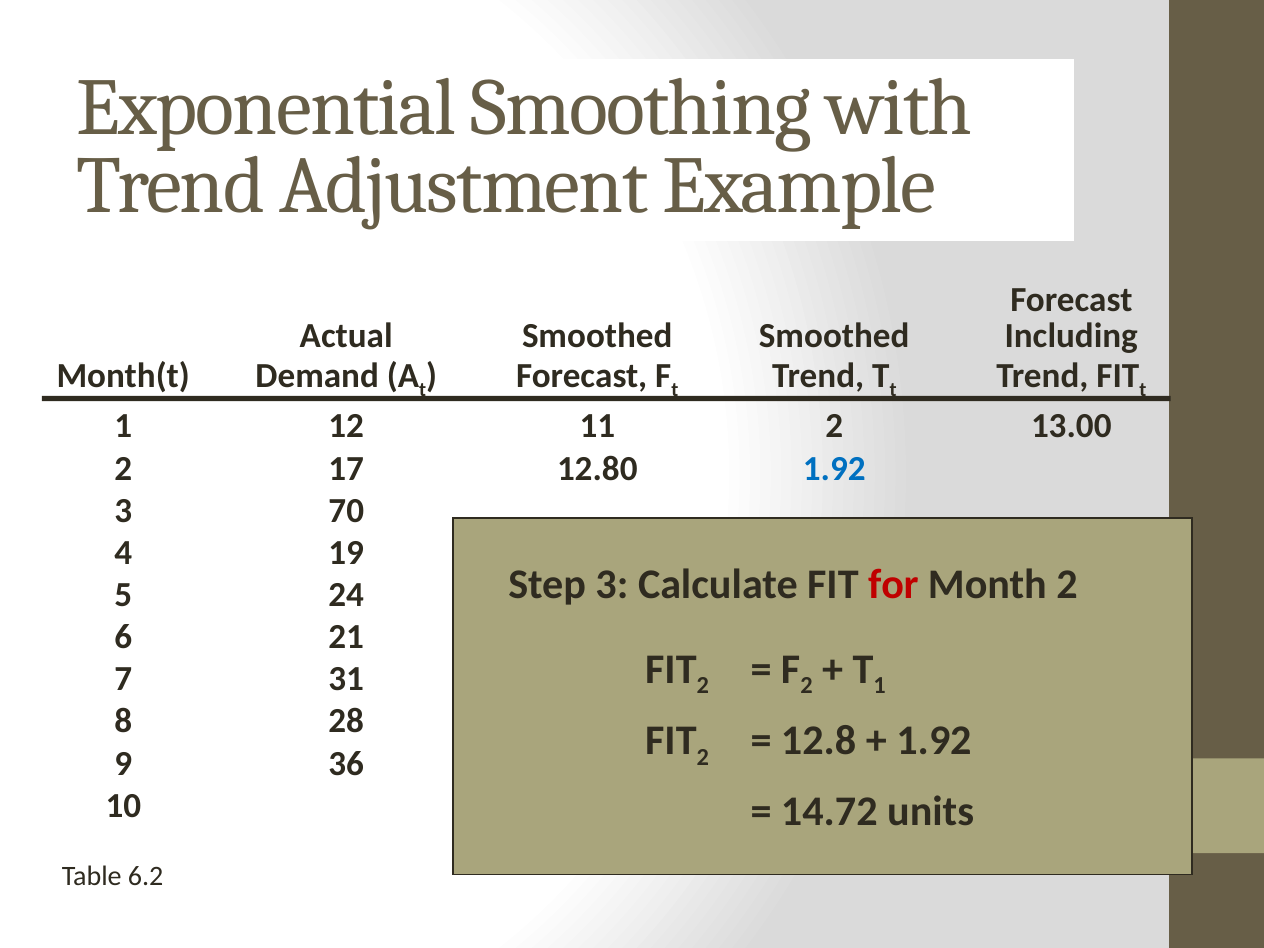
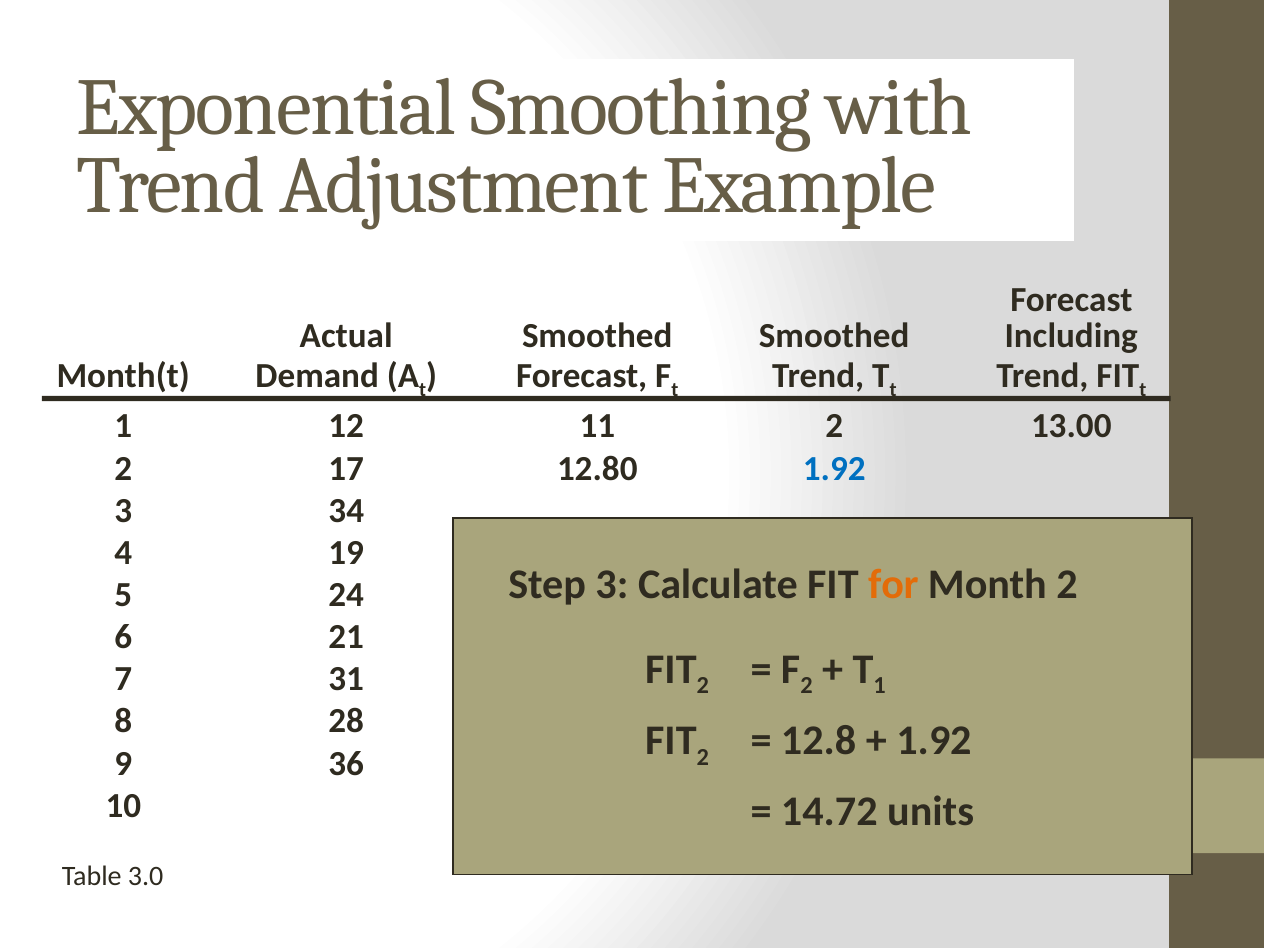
70: 70 -> 34
for colour: red -> orange
6.2: 6.2 -> 3.0
